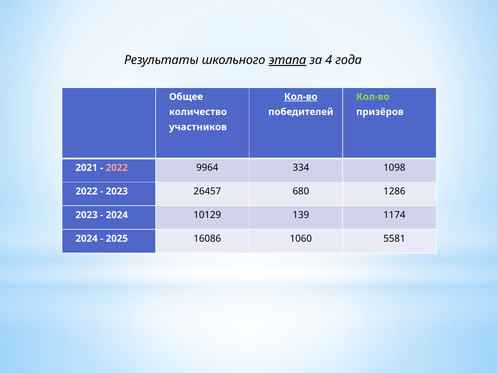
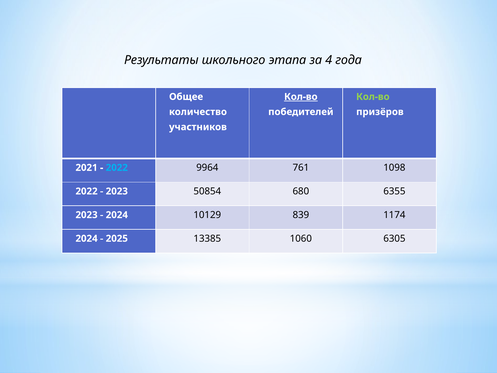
этапа underline: present -> none
2022 at (117, 168) colour: pink -> light blue
334: 334 -> 761
26457: 26457 -> 50854
1286: 1286 -> 6355
139: 139 -> 839
16086: 16086 -> 13385
5581: 5581 -> 6305
